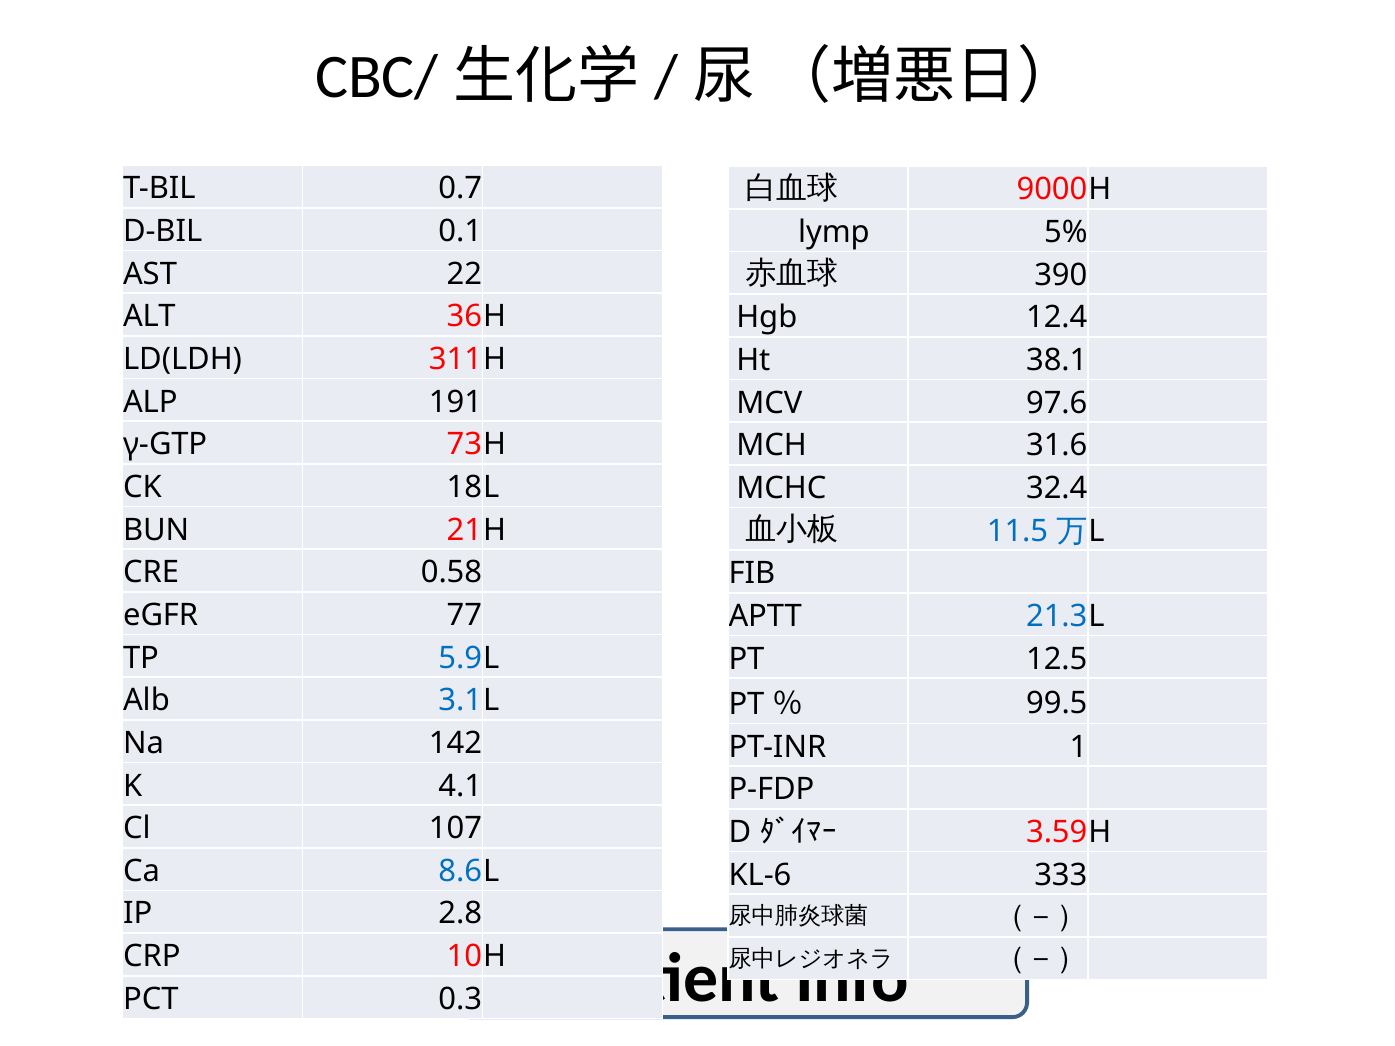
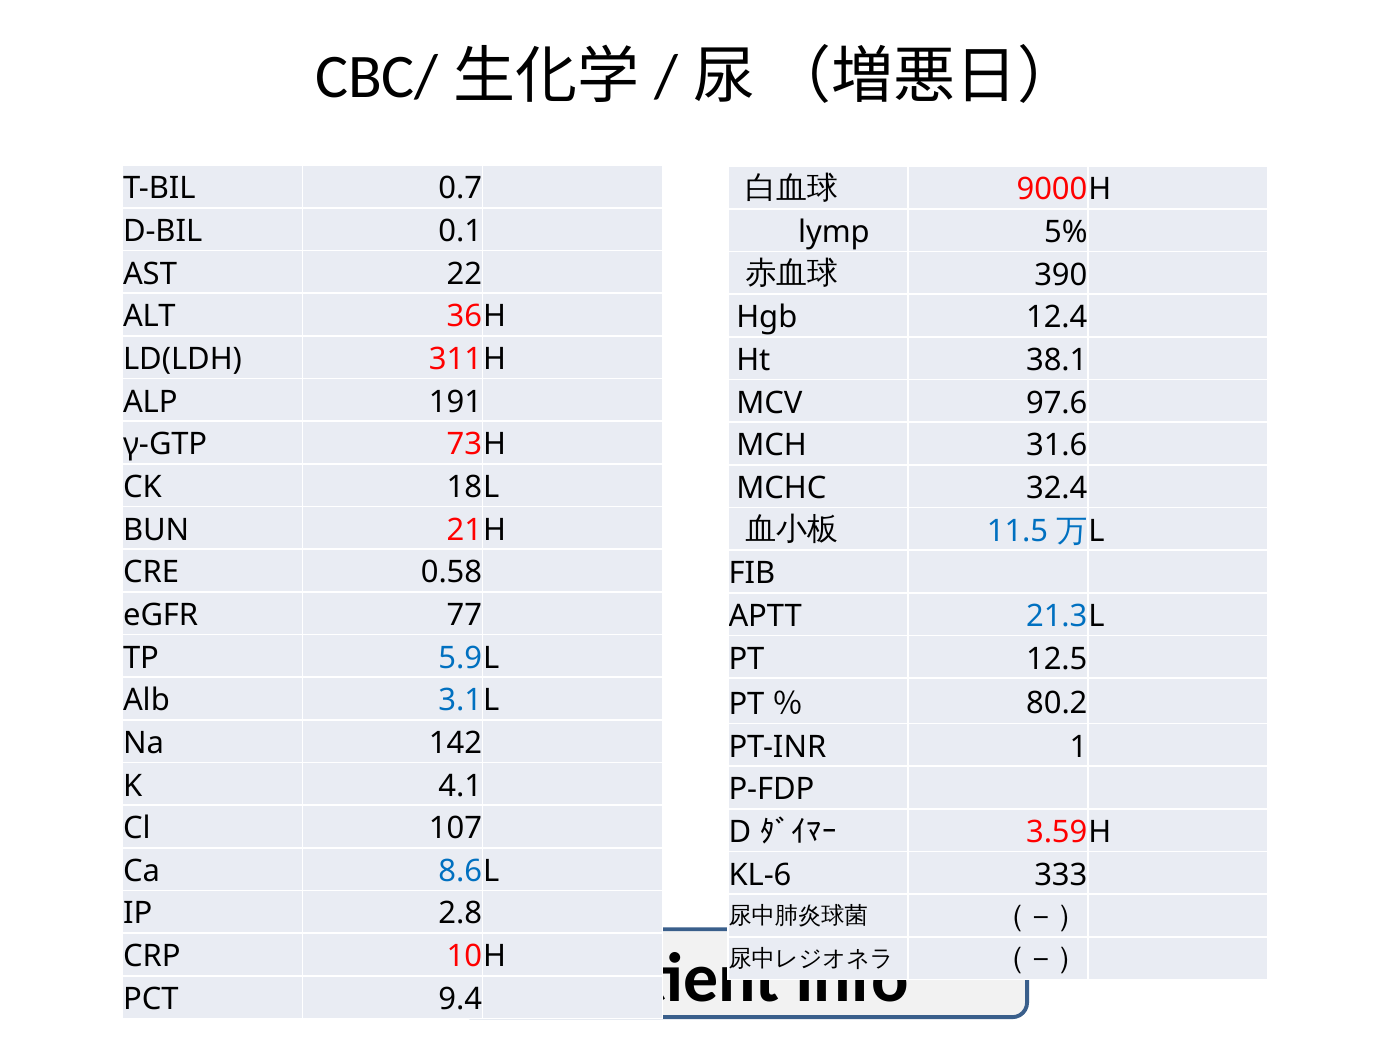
99.5: 99.5 -> 80.2
0.3: 0.3 -> 9.4
